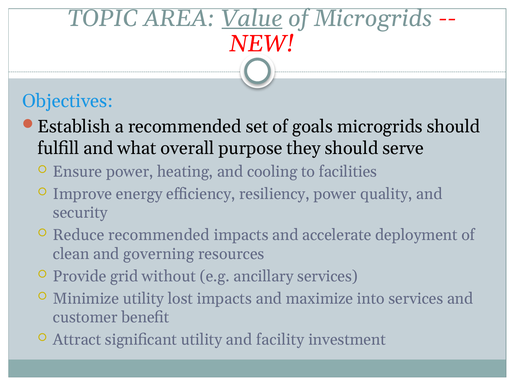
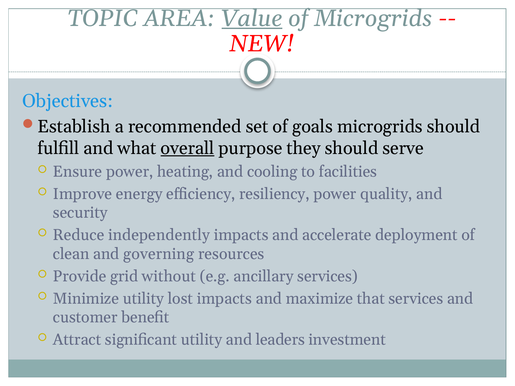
overall underline: none -> present
Reduce recommended: recommended -> independently
into: into -> that
facility: facility -> leaders
